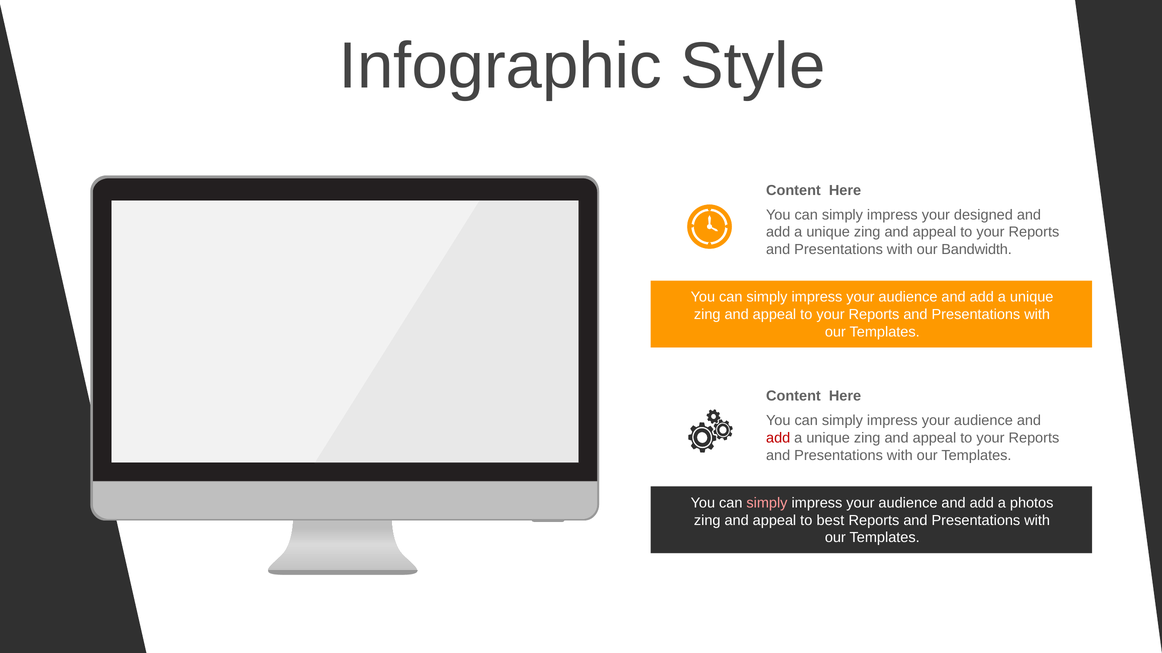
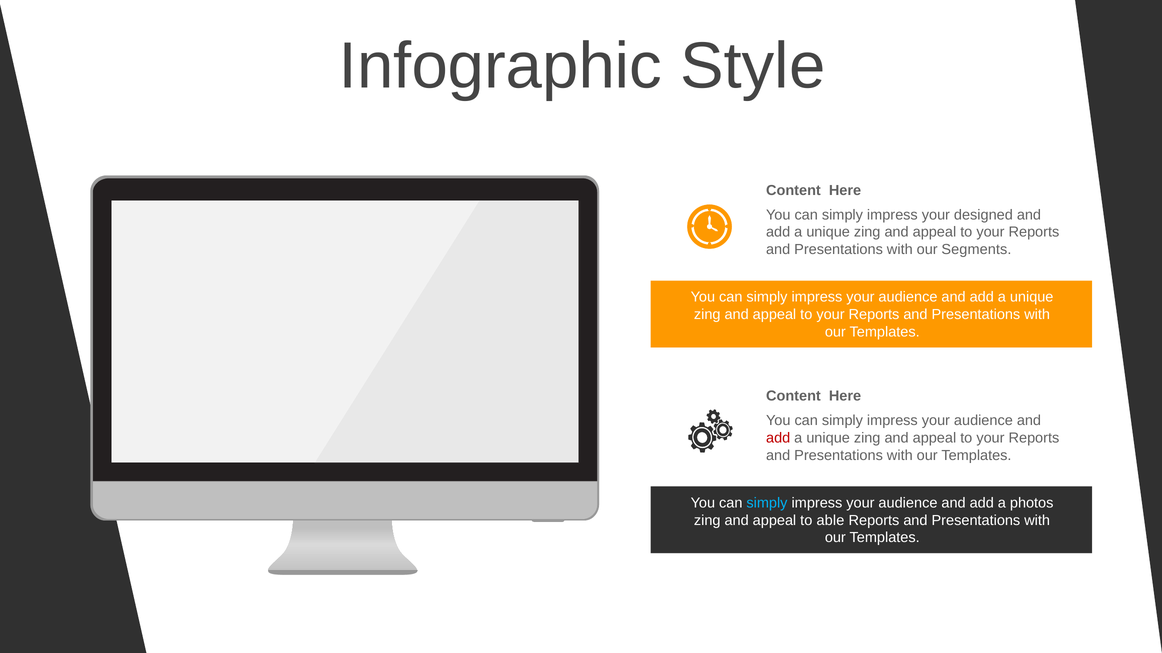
Bandwidth: Bandwidth -> Segments
simply at (767, 503) colour: pink -> light blue
best: best -> able
